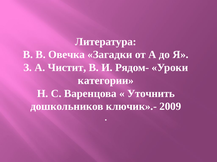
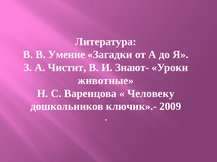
Овечка: Овечка -> Умение
Рядом-: Рядом- -> Знают-
категории: категории -> животные
Уточнить: Уточнить -> Человеку
